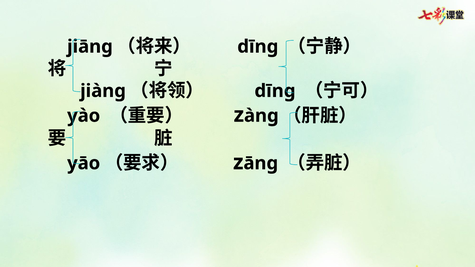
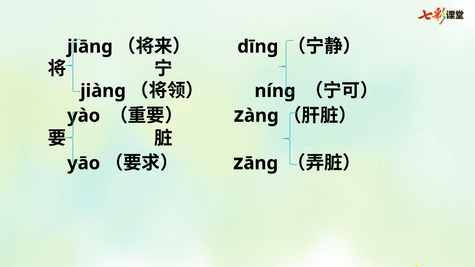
dīng at (275, 91): dīng -> níng
